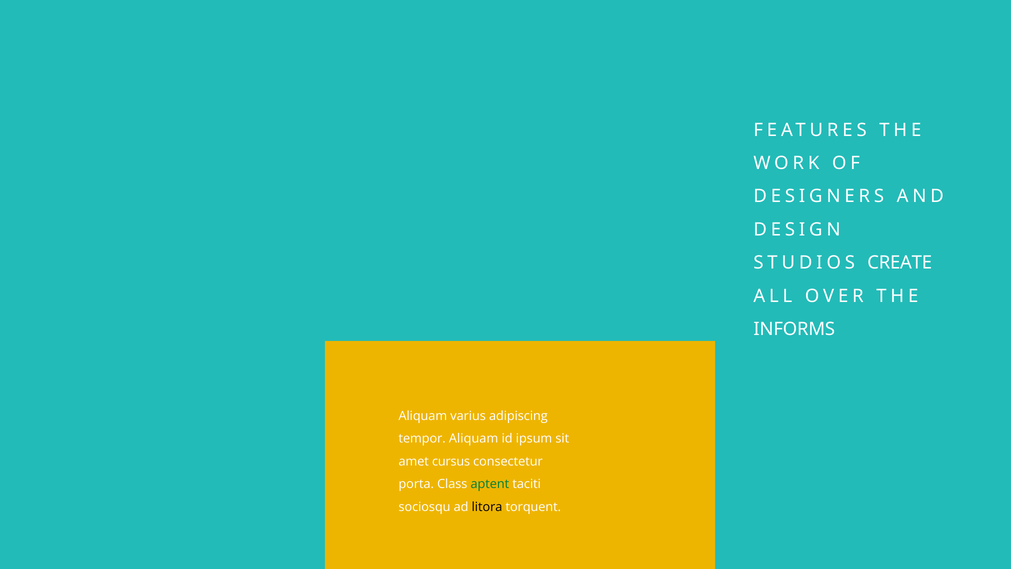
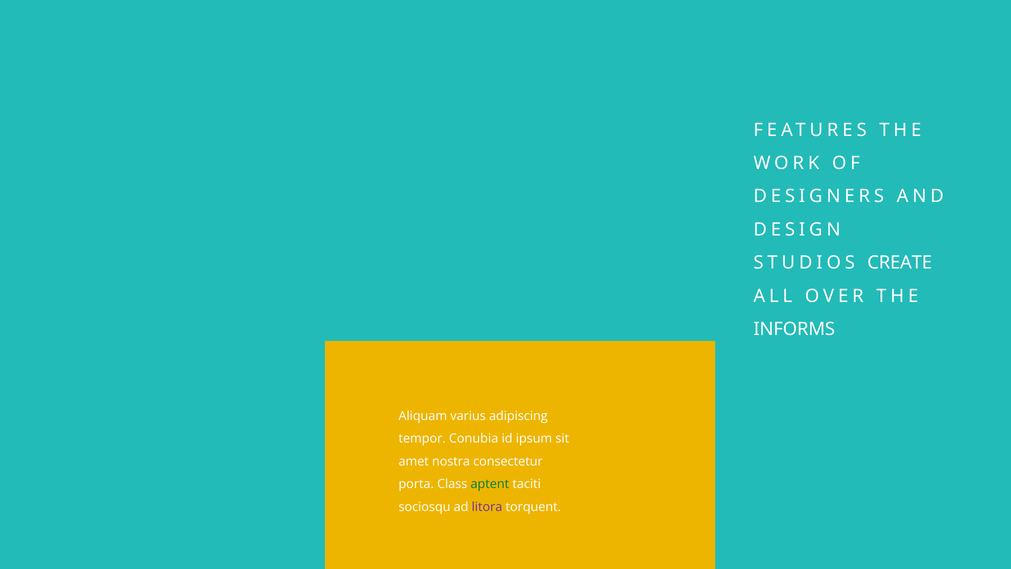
tempor Aliquam: Aliquam -> Conubia
cursus: cursus -> nostra
litora colour: black -> purple
